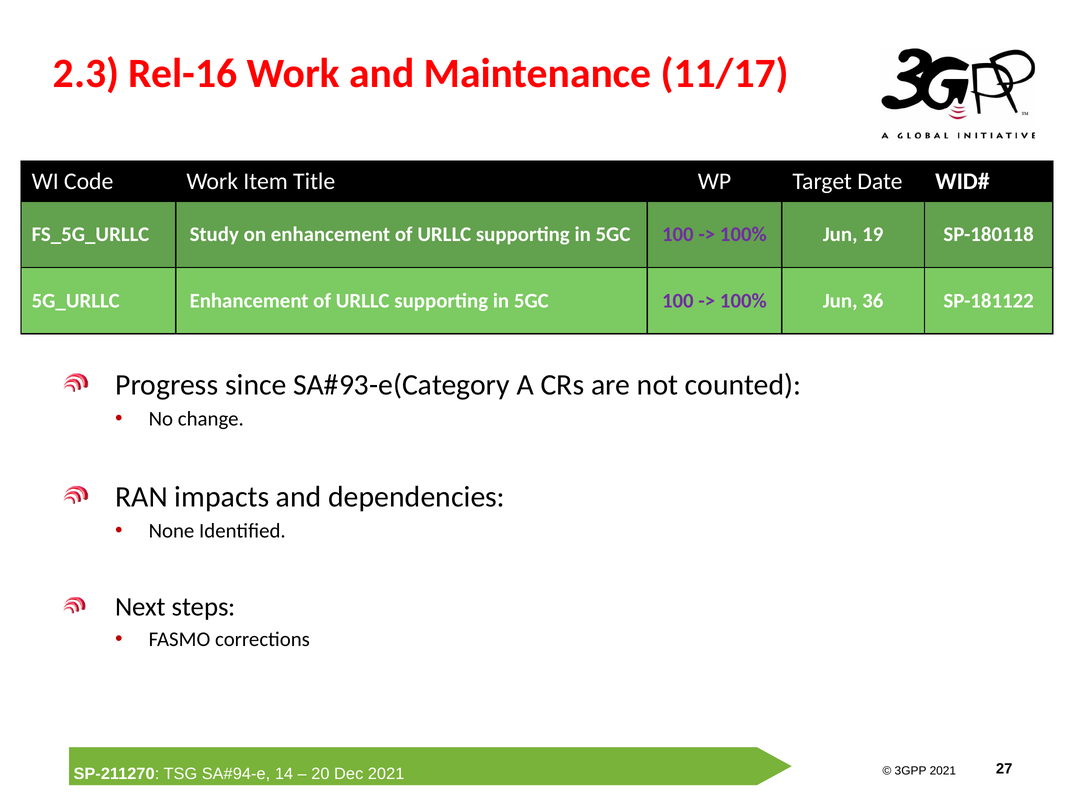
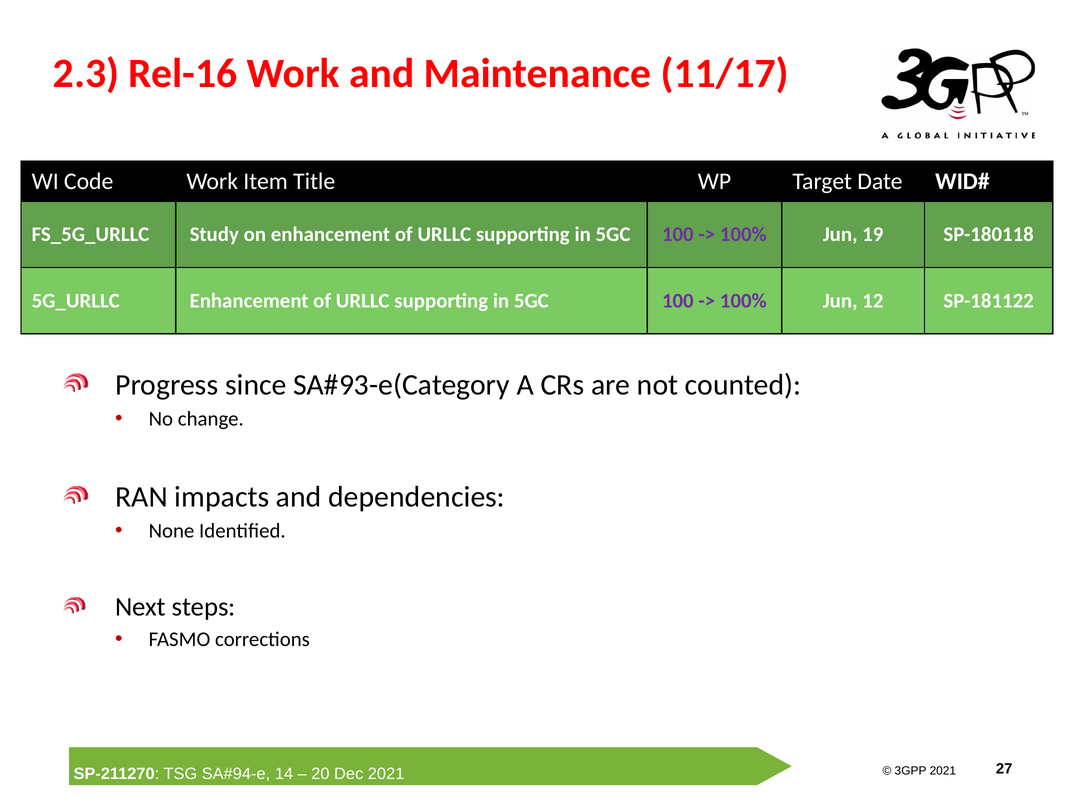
36: 36 -> 12
